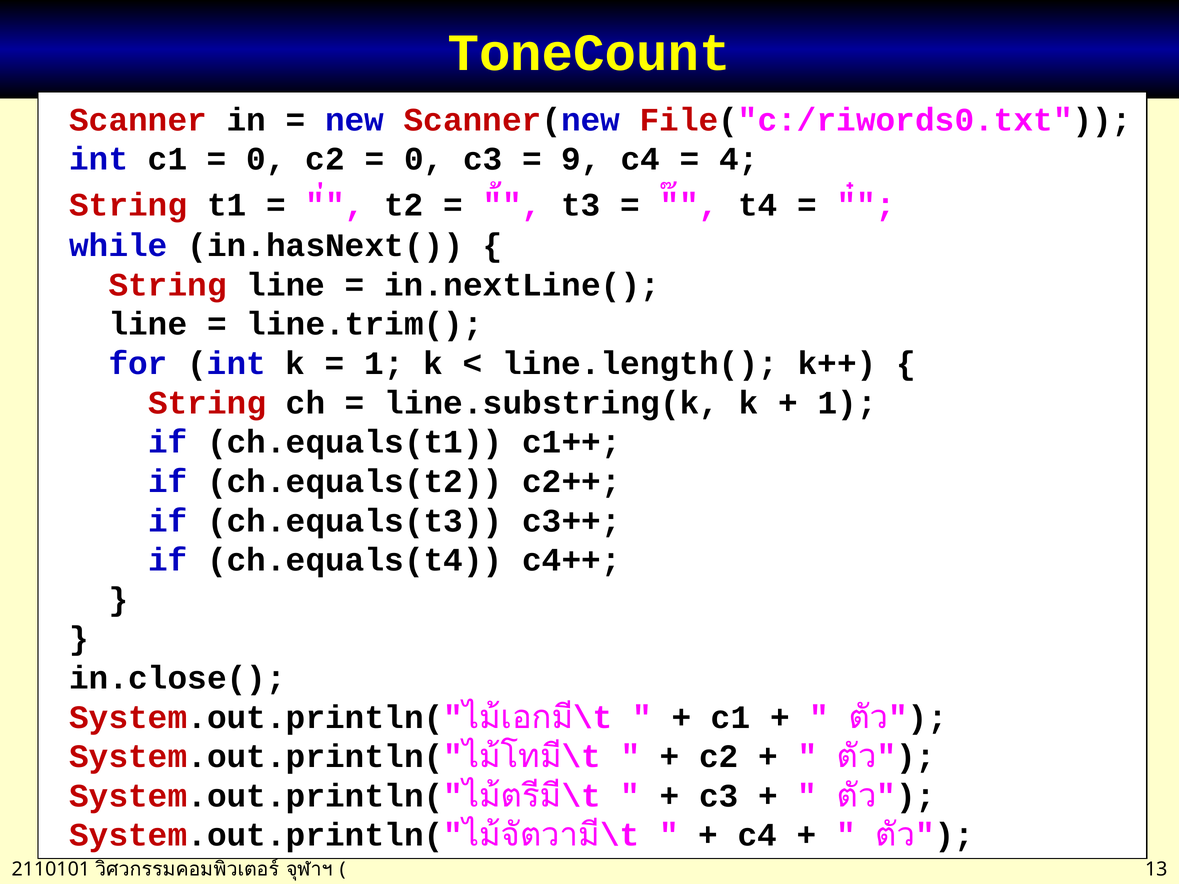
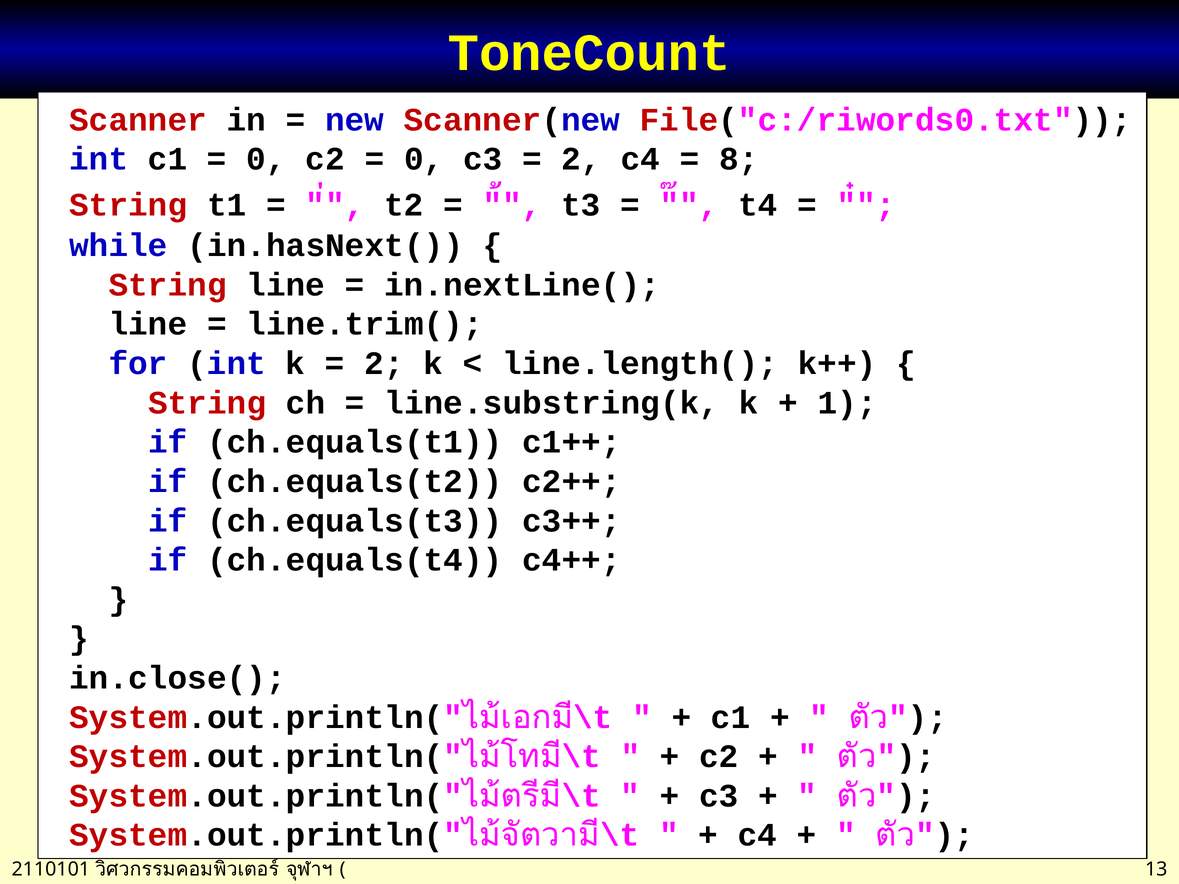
9 at (581, 159): 9 -> 2
4: 4 -> 8
1 at (384, 364): 1 -> 2
